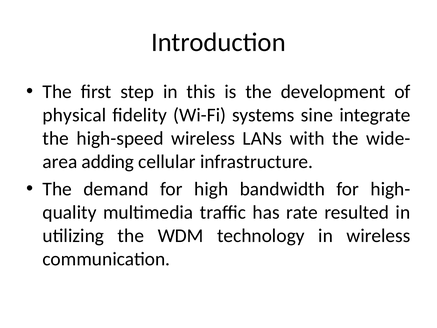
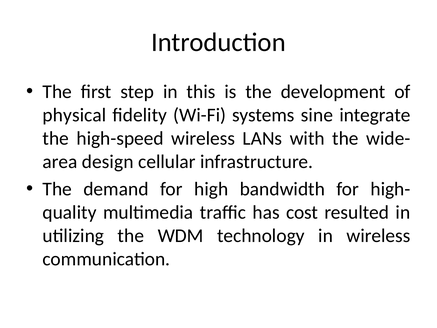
adding: adding -> design
rate: rate -> cost
